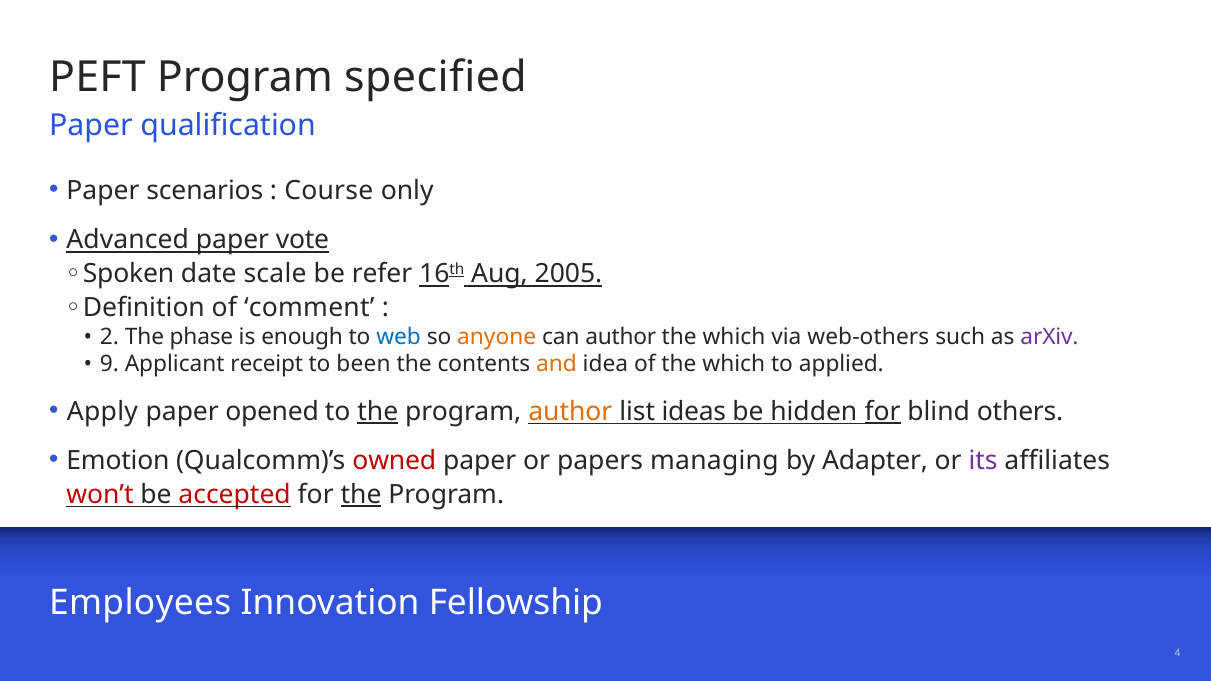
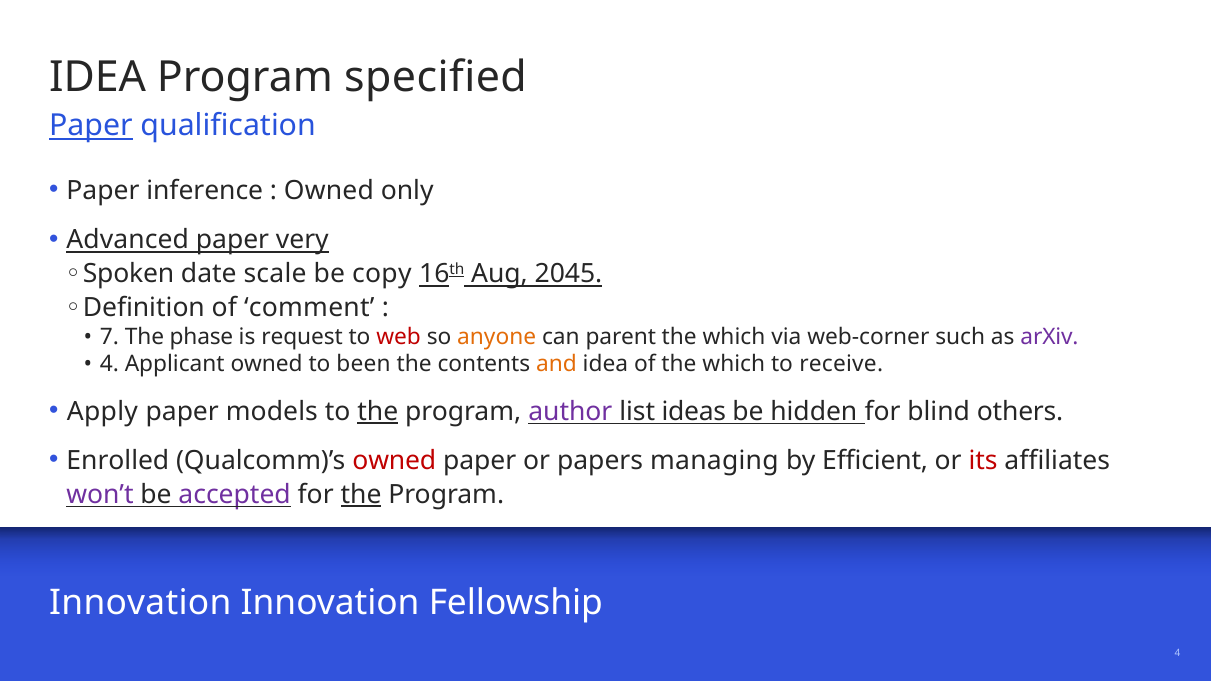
PEFT at (97, 77): PEFT -> IDEA
Paper at (91, 126) underline: none -> present
scenarios: scenarios -> inference
Course at (329, 191): Course -> Owned
vote: vote -> very
refer: refer -> copy
2005: 2005 -> 2045
2: 2 -> 7
enough: enough -> request
web colour: blue -> red
can author: author -> parent
web-others: web-others -> web-corner
9: 9 -> 4
Applicant receipt: receipt -> owned
applied: applied -> receive
opened: opened -> models
author at (570, 411) colour: orange -> purple
for at (883, 411) underline: present -> none
Emotion: Emotion -> Enrolled
Adapter: Adapter -> Efficient
its colour: purple -> red
won’t colour: red -> purple
accepted colour: red -> purple
Employees at (140, 603): Employees -> Innovation
